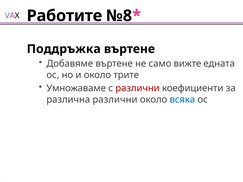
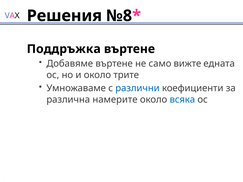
Работите: Работите -> Решения
различни at (137, 88) colour: red -> blue
различна различни: различни -> намерите
